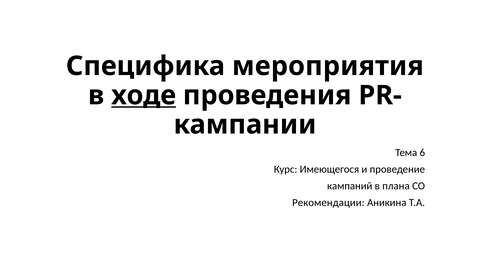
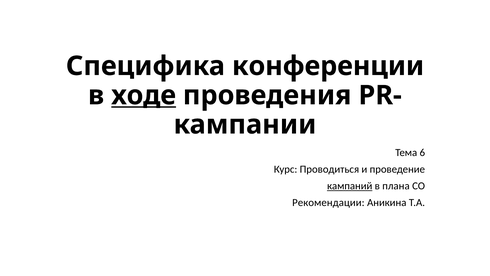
мероприятия: мероприятия -> конференции
Имеющегося: Имеющегося -> Проводиться
кампаний underline: none -> present
